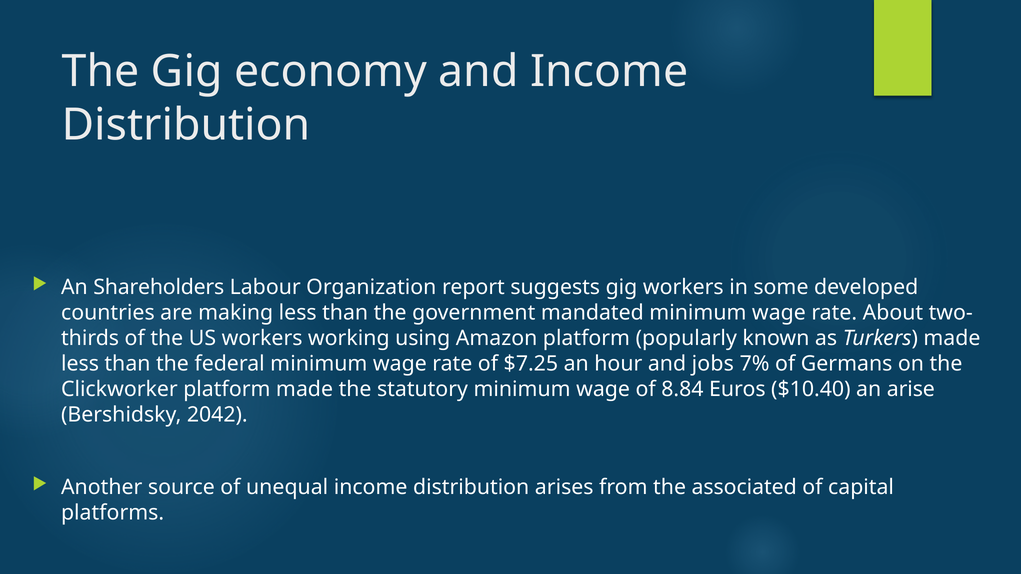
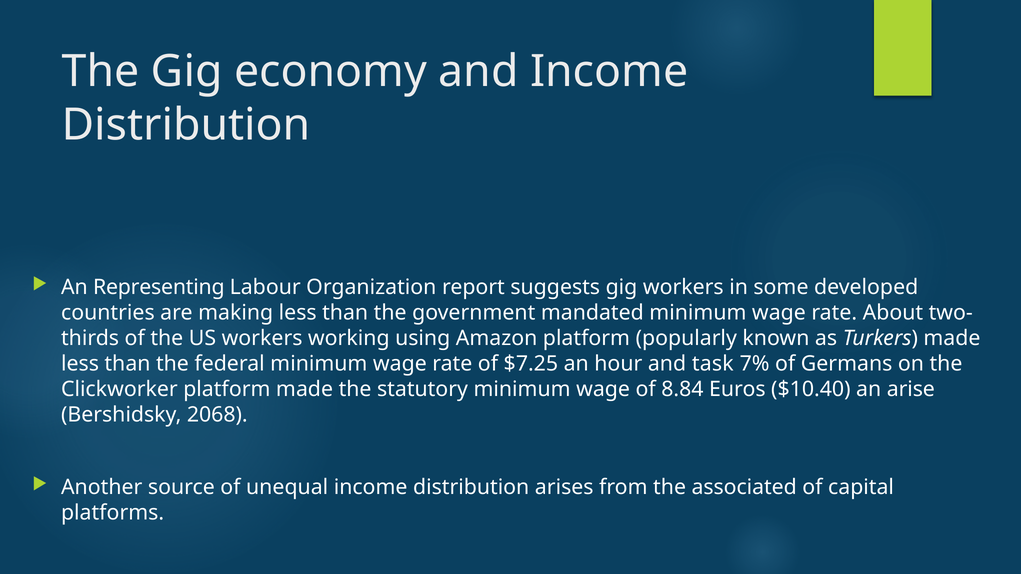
Shareholders: Shareholders -> Representing
jobs: jobs -> task
2042: 2042 -> 2068
